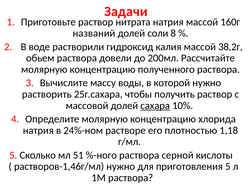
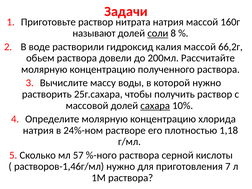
названий: названий -> называют
соли underline: none -> present
38,2г: 38,2г -> 66,2г
51: 51 -> 57
приготовления 5: 5 -> 7
